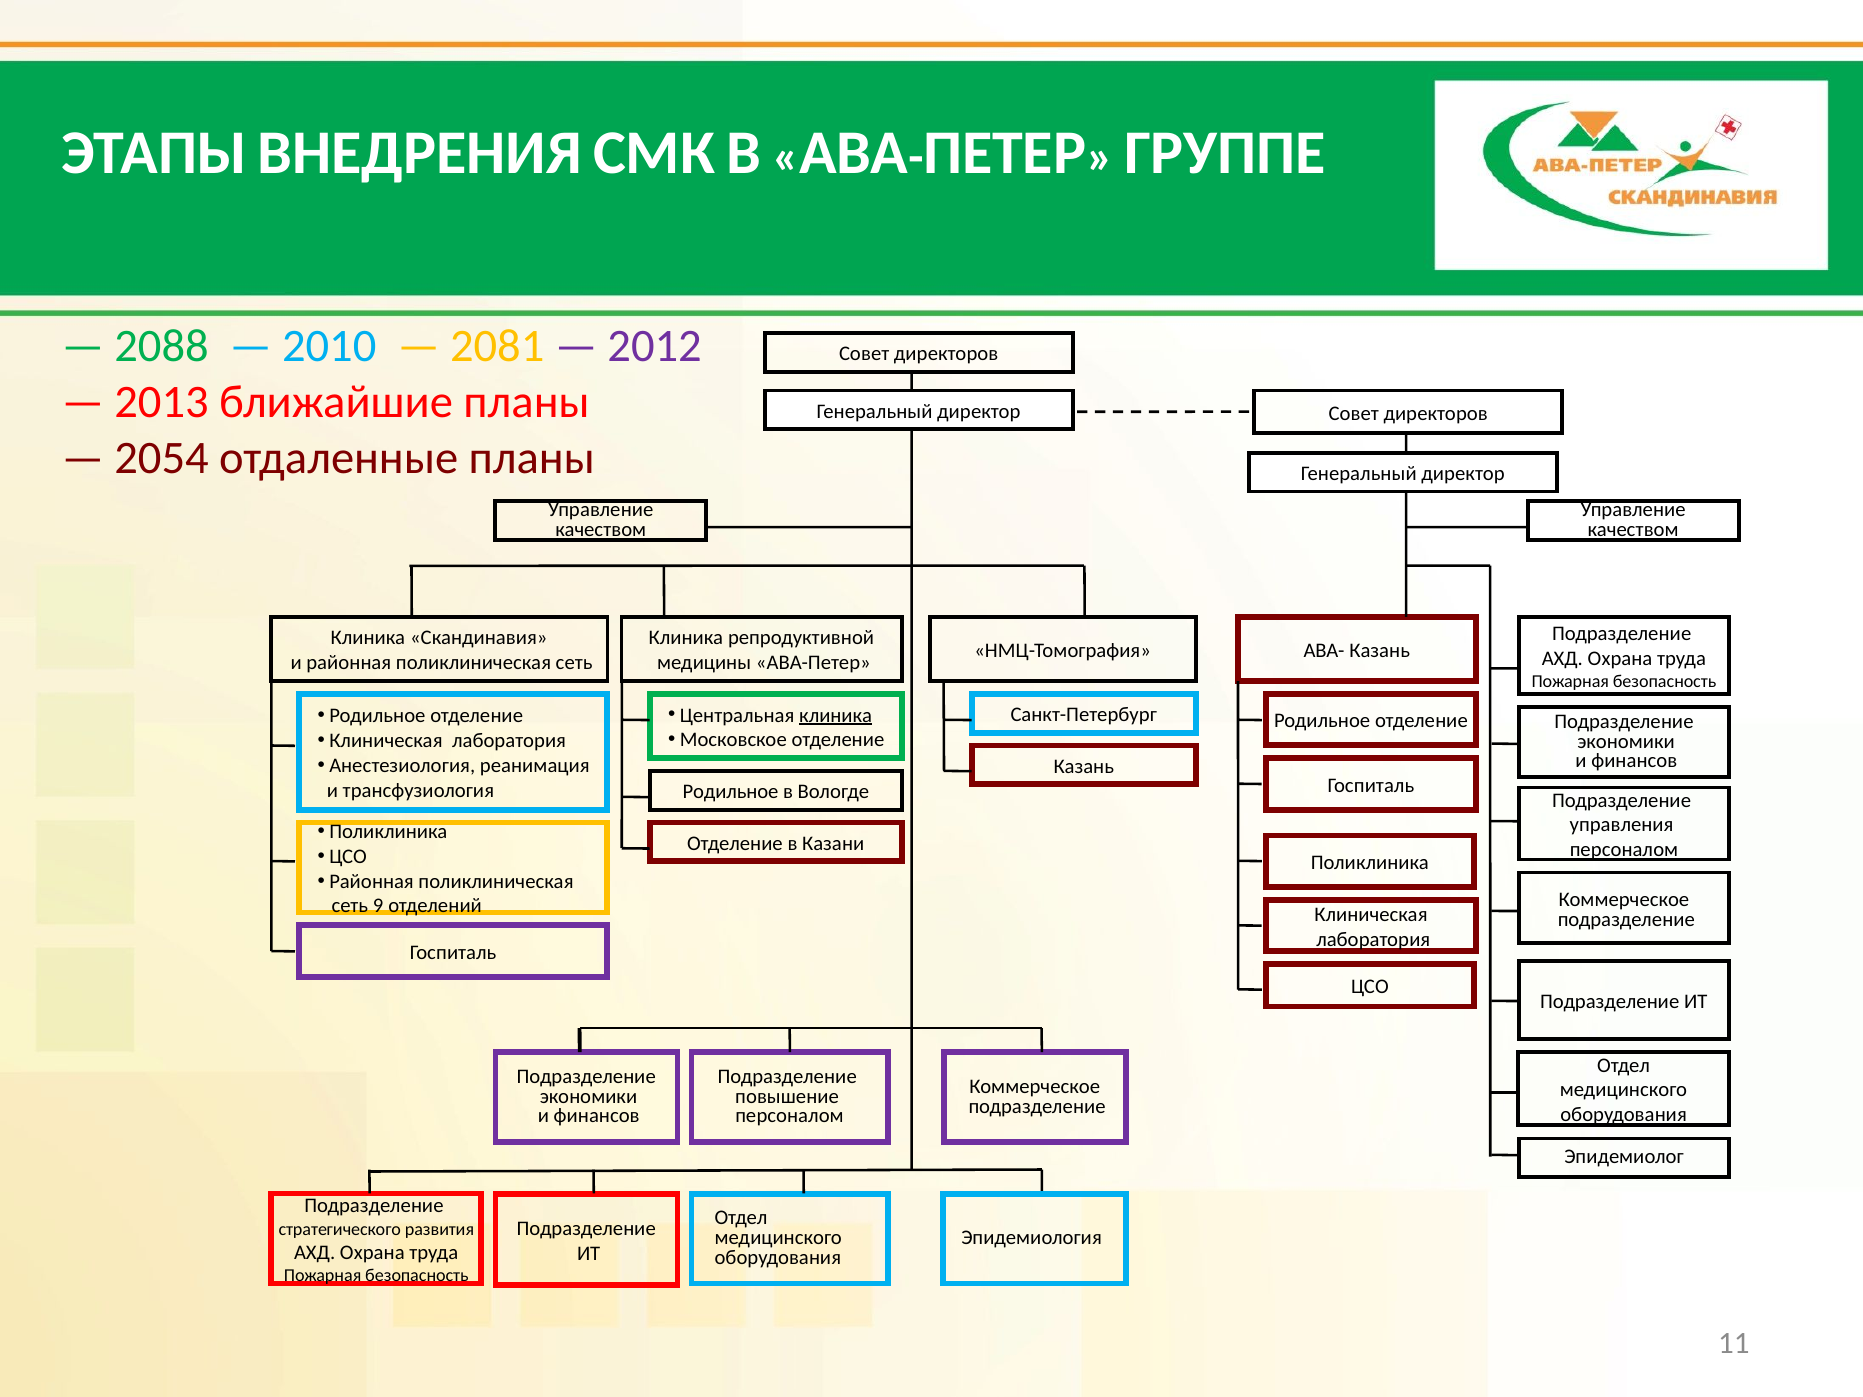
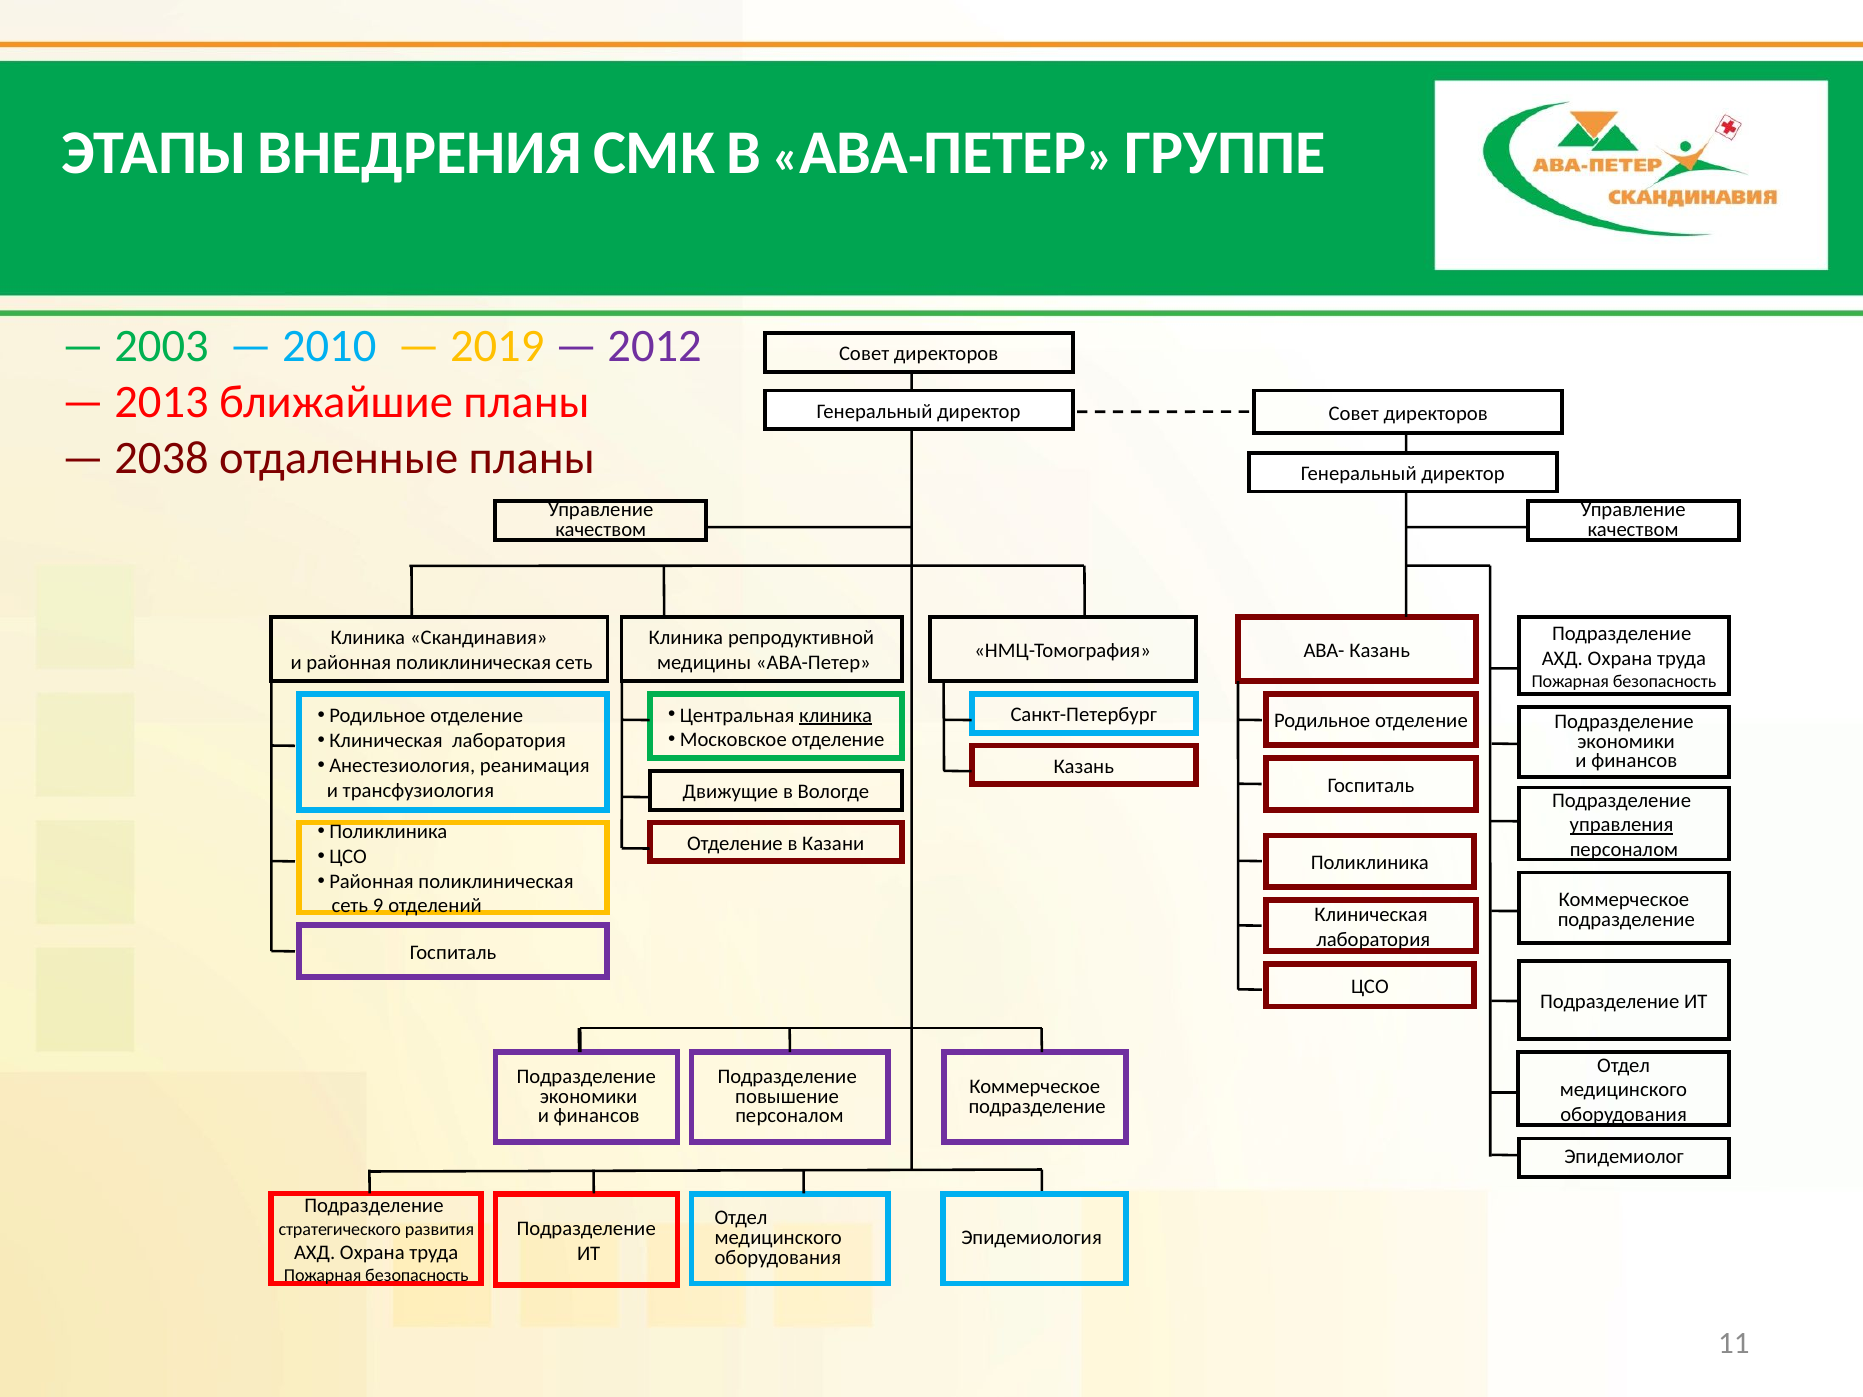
2088: 2088 -> 2003
2081: 2081 -> 2019
2054: 2054 -> 2038
Родильное at (730, 792): Родильное -> Движущие
управления underline: none -> present
